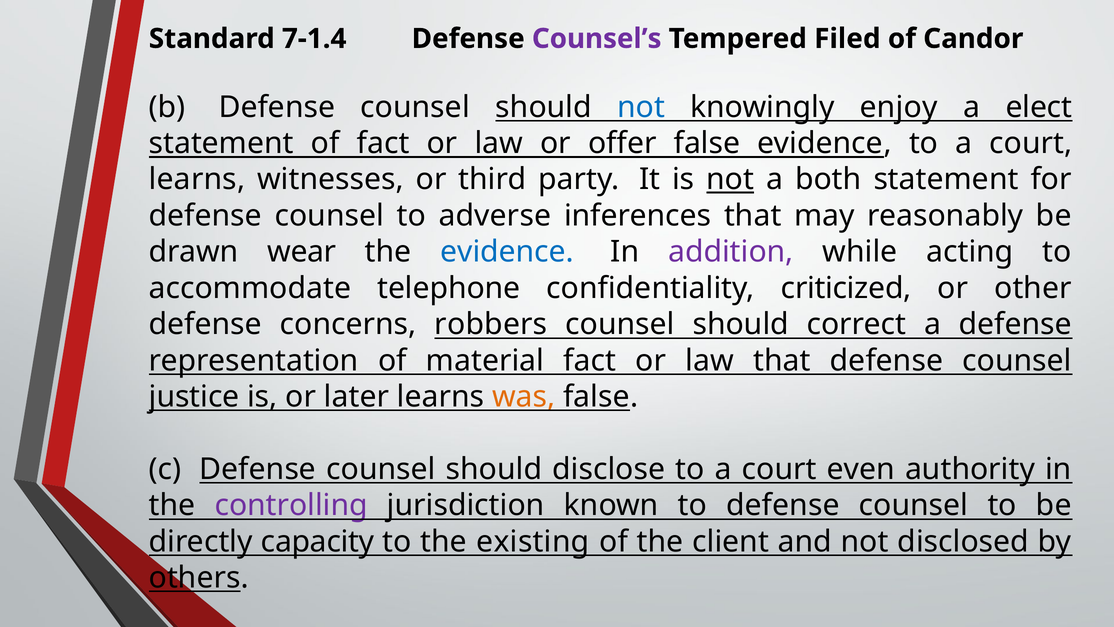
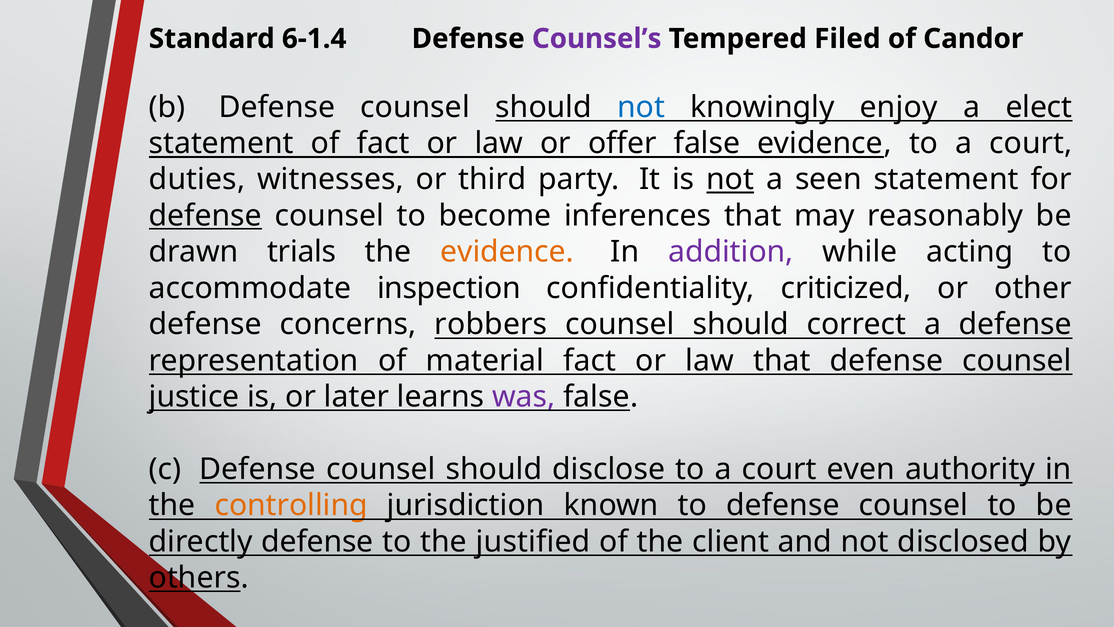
7-1.4: 7-1.4 -> 6-1.4
learns at (197, 179): learns -> duties
both: both -> seen
defense at (205, 216) underline: none -> present
adverse: adverse -> become
wear: wear -> trials
evidence at (507, 252) colour: blue -> orange
telephone: telephone -> inspection
was colour: orange -> purple
controlling colour: purple -> orange
directly capacity: capacity -> defense
existing: existing -> justified
